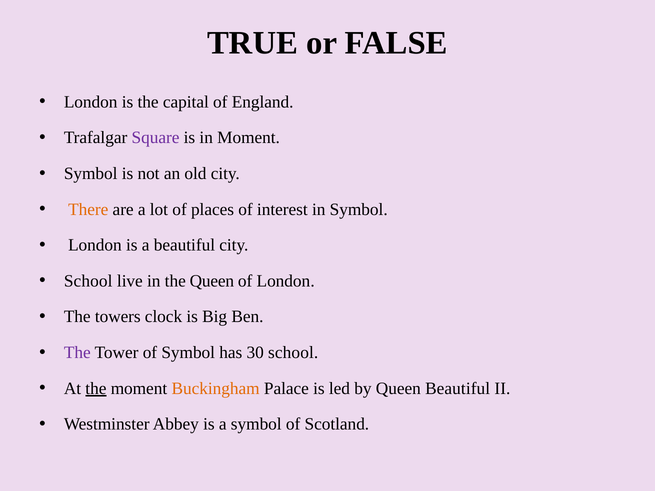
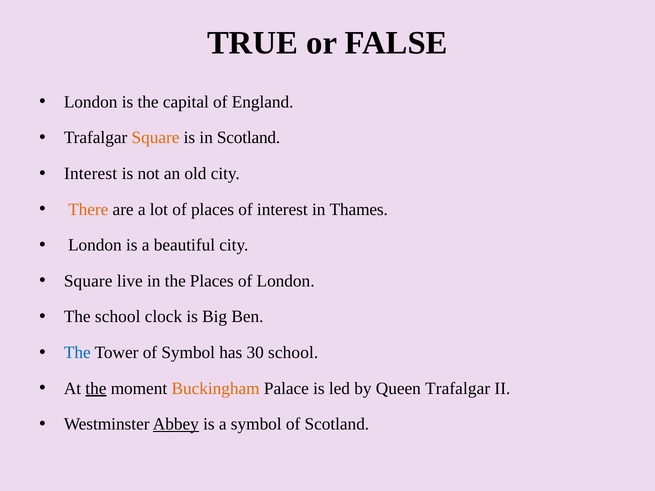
Square at (156, 138) colour: purple -> orange
in Moment: Moment -> Scotland
Symbol at (91, 174): Symbol -> Interest
in Symbol: Symbol -> Thames
School at (88, 281): School -> Square
the Queen: Queen -> Places
The towers: towers -> school
The at (77, 353) colour: purple -> blue
Queen Beautiful: Beautiful -> Trafalgar
Abbey underline: none -> present
